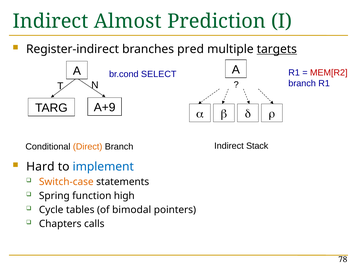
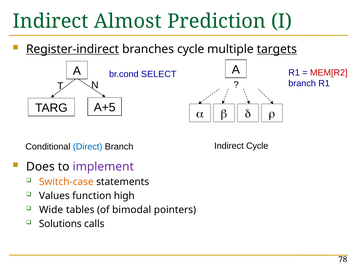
Register-indirect underline: none -> present
branches pred: pred -> cycle
A+9: A+9 -> A+5
Direct colour: orange -> blue
Indirect Stack: Stack -> Cycle
Hard: Hard -> Does
implement colour: blue -> purple
Spring: Spring -> Values
Cycle: Cycle -> Wide
Chapters: Chapters -> Solutions
